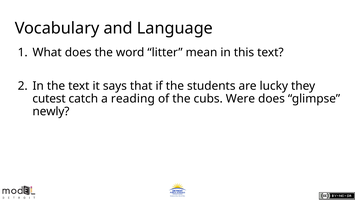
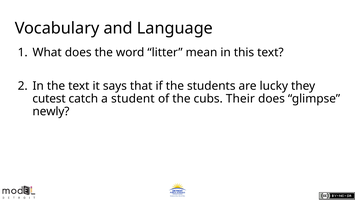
reading: reading -> student
Were: Were -> Their
